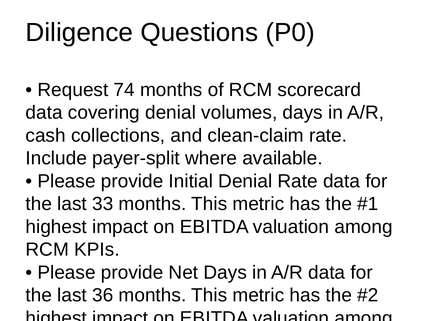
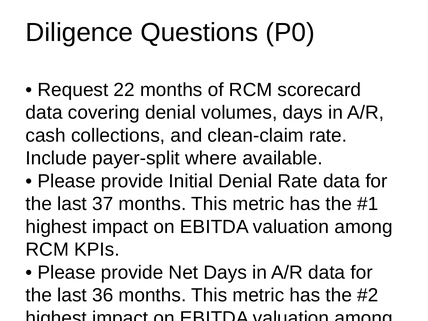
74: 74 -> 22
33: 33 -> 37
